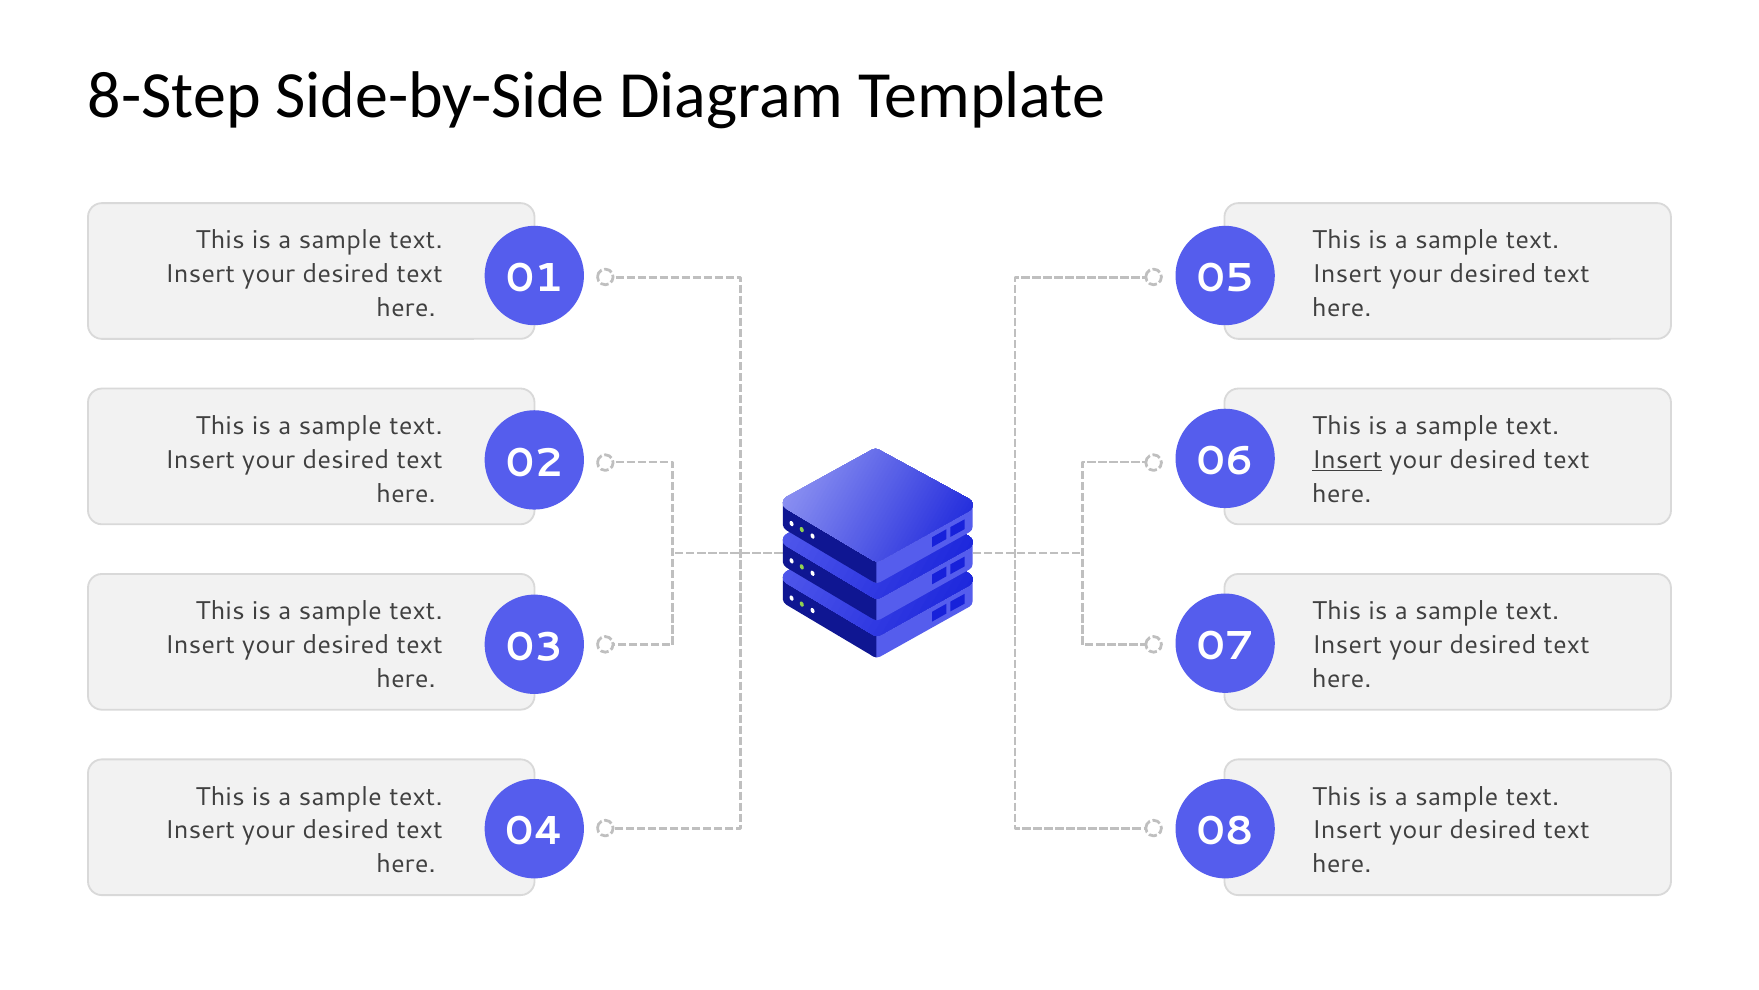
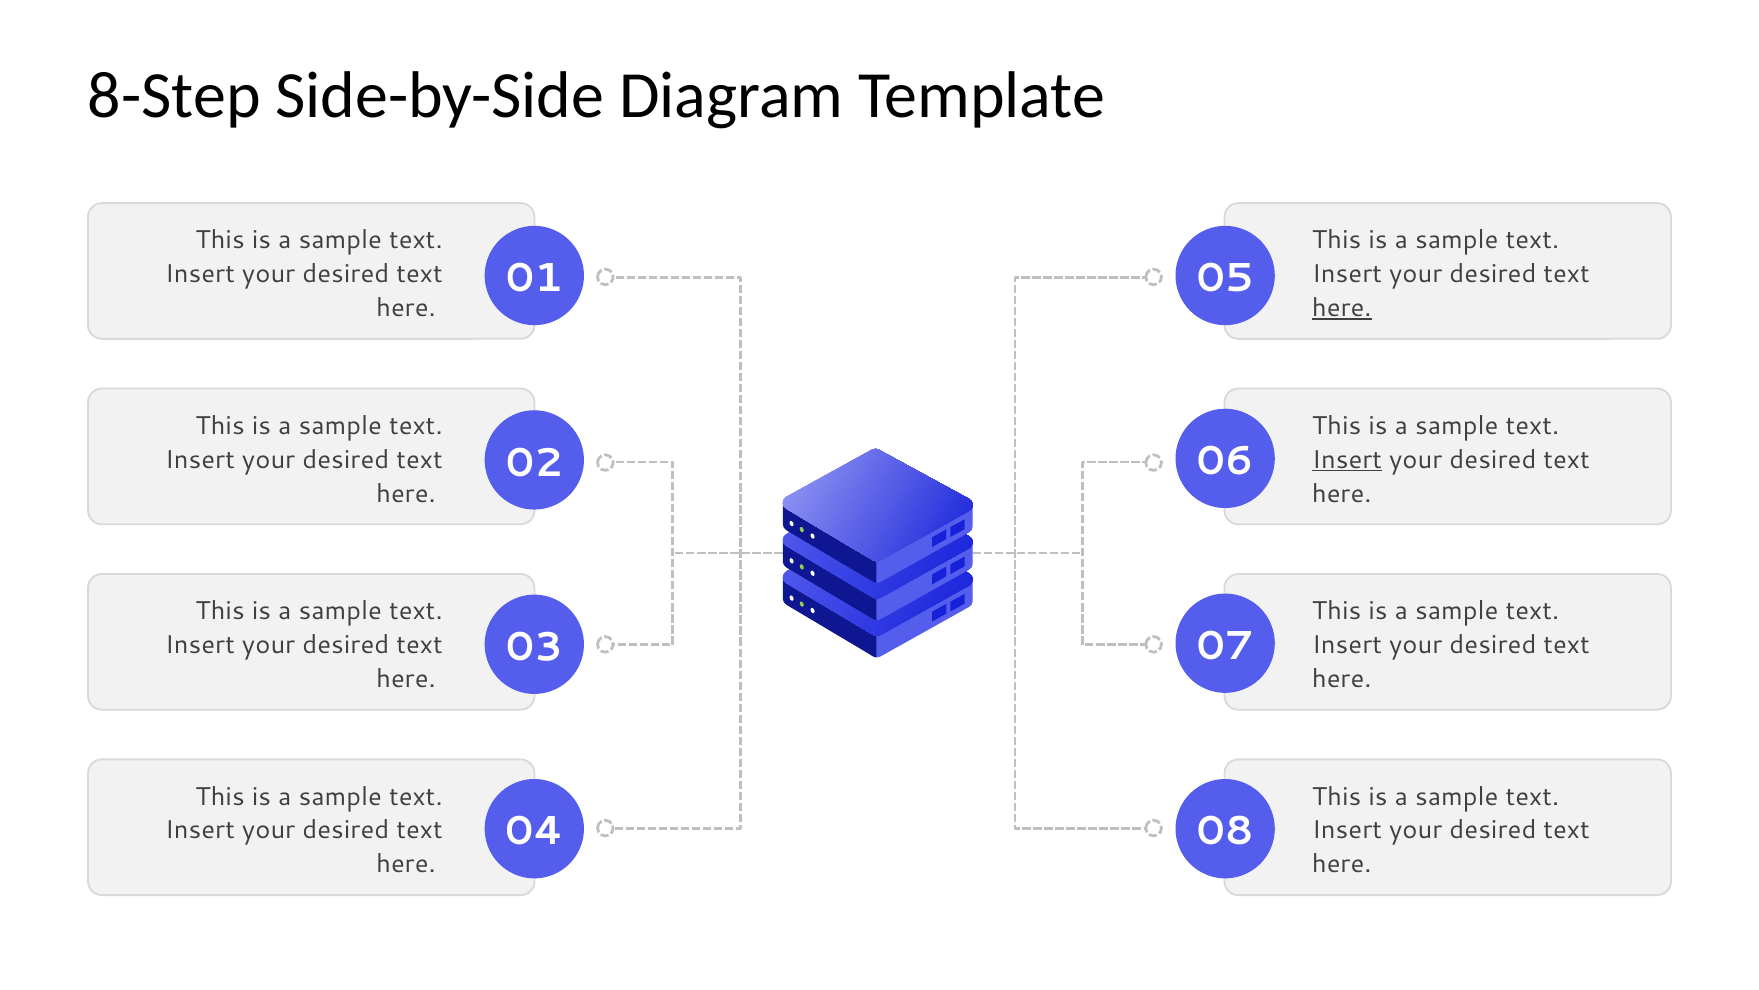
here at (1342, 308) underline: none -> present
